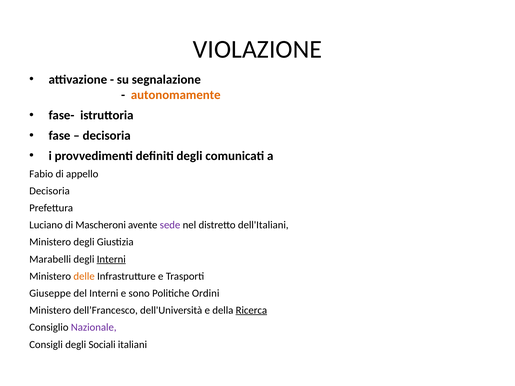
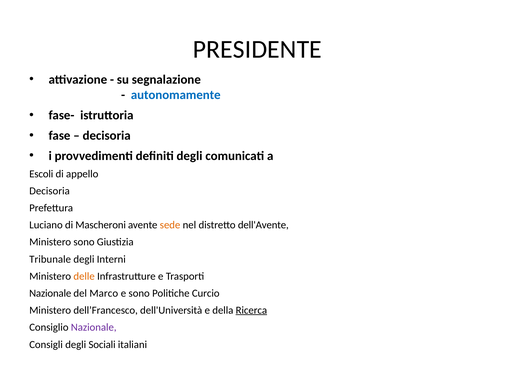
VIOLAZIONE: VIOLAZIONE -> PRESIDENTE
autonomamente colour: orange -> blue
Fabio: Fabio -> Escoli
sede colour: purple -> orange
dell'Italiani: dell'Italiani -> dell'Avente
Ministero degli: degli -> sono
Marabelli: Marabelli -> Tribunale
Interni at (111, 259) underline: present -> none
Giuseppe at (50, 293): Giuseppe -> Nazionale
del Interni: Interni -> Marco
Ordini: Ordini -> Curcio
